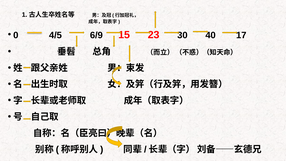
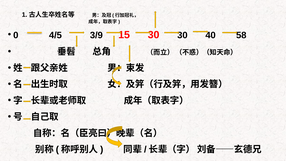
6/9: 6/9 -> 3/9
15 23: 23 -> 30
17: 17 -> 58
